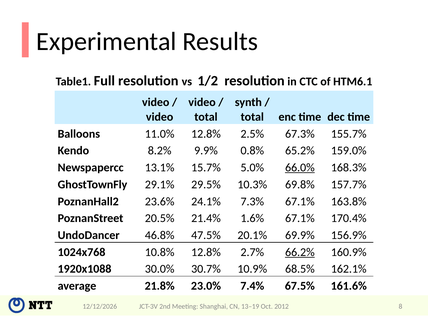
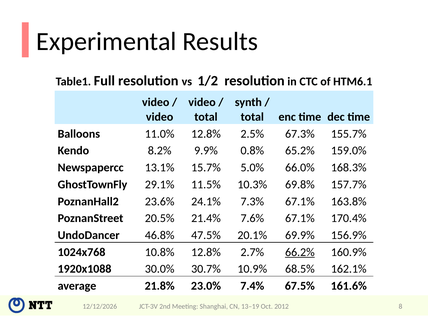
66.0% underline: present -> none
29.5%: 29.5% -> 11.5%
1.6%: 1.6% -> 7.6%
